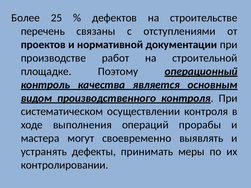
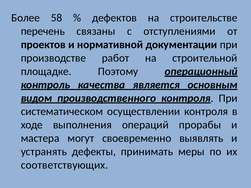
25: 25 -> 58
контролировании: контролировании -> соответствующих
